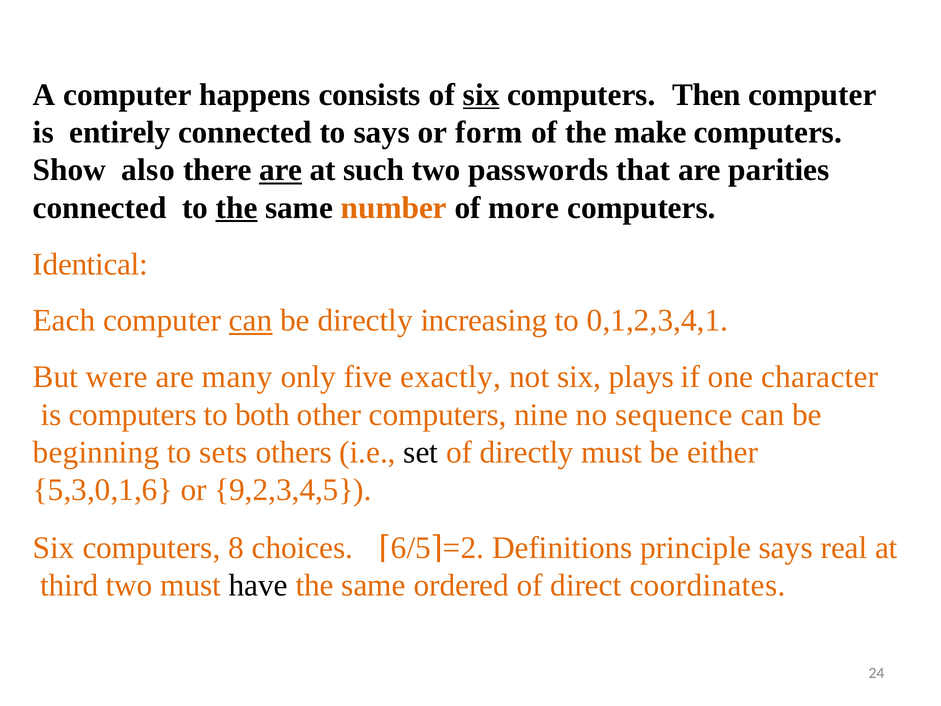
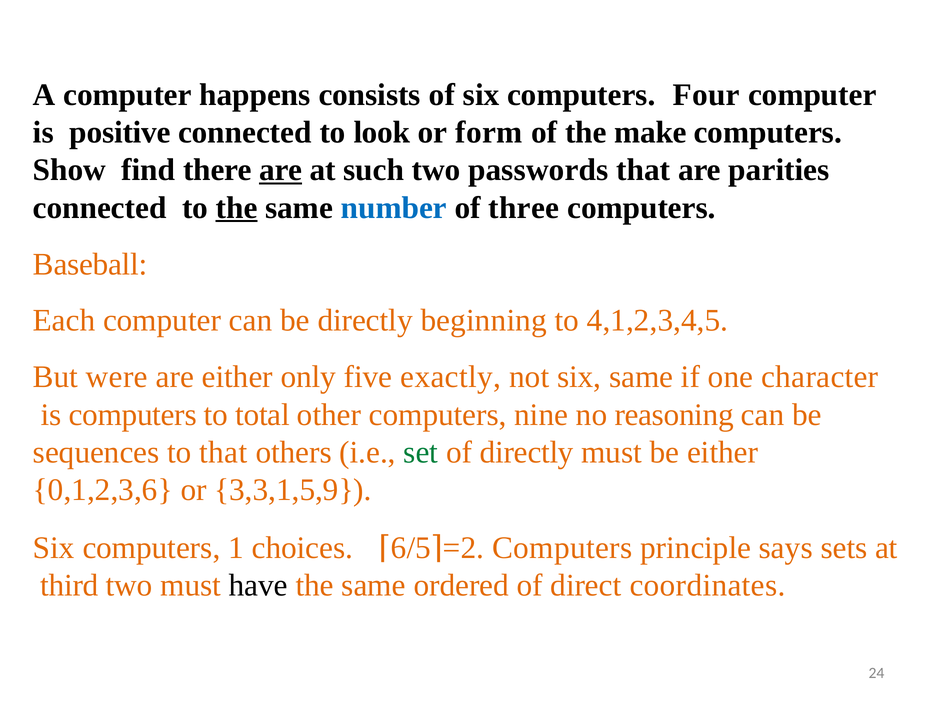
six at (481, 95) underline: present -> none
Then: Then -> Four
entirely: entirely -> positive
to says: says -> look
also: also -> find
number colour: orange -> blue
more: more -> three
Identical: Identical -> Baseball
can at (251, 321) underline: present -> none
increasing: increasing -> beginning
0,1,2,3,4,1: 0,1,2,3,4,1 -> 4,1,2,3,4,5
are many: many -> either
six plays: plays -> same
both: both -> total
sequence: sequence -> reasoning
beginning: beginning -> sequences
to sets: sets -> that
set colour: black -> green
5,3,0,1,6: 5,3,0,1,6 -> 0,1,2,3,6
9,2,3,4,5: 9,2,3,4,5 -> 3,3,1,5,9
8: 8 -> 1
Definitions at (562, 548): Definitions -> Computers
real: real -> sets
